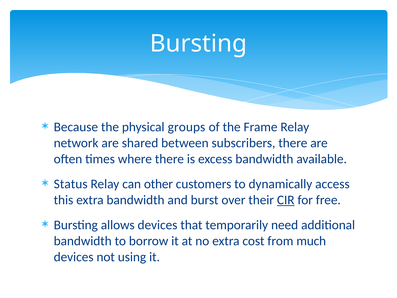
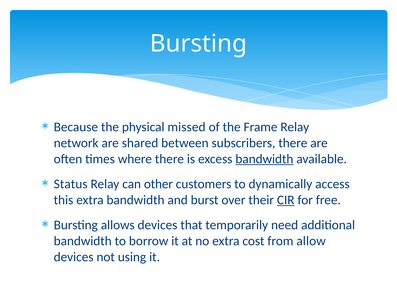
groups: groups -> missed
bandwidth at (264, 159) underline: none -> present
much: much -> allow
